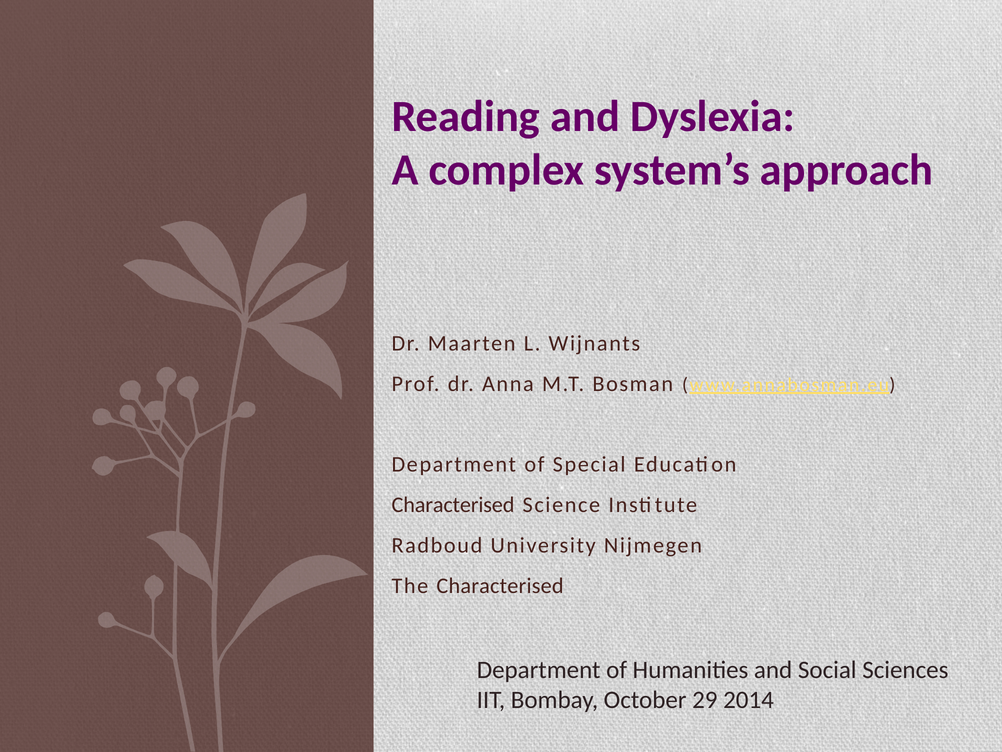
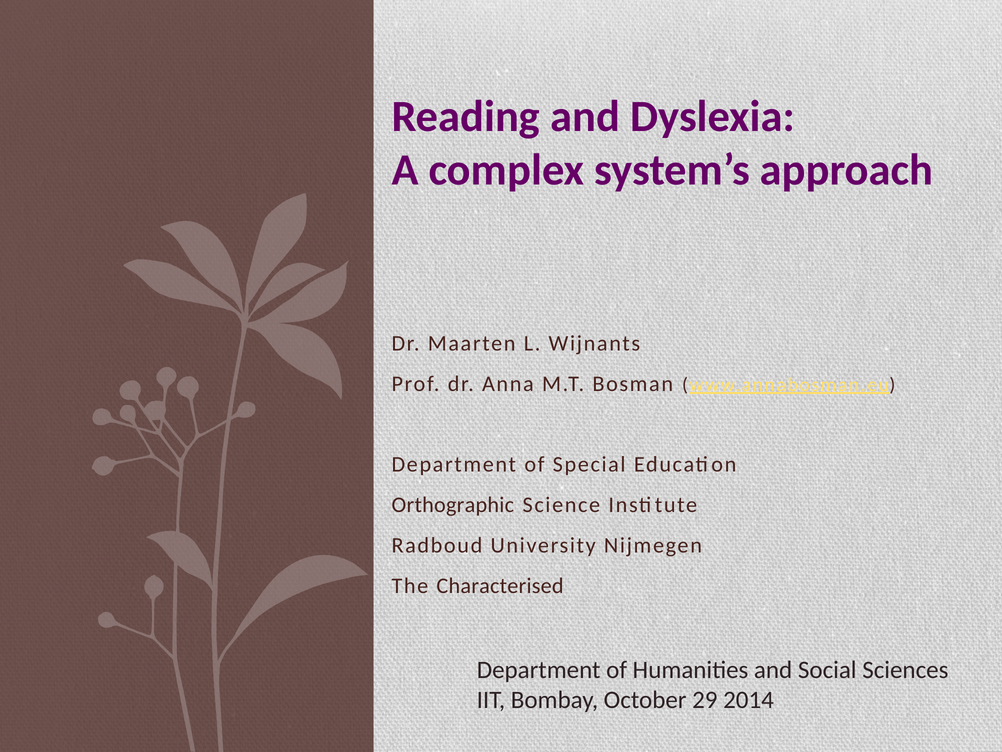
Characterised at (453, 505): Characterised -> Orthographic
